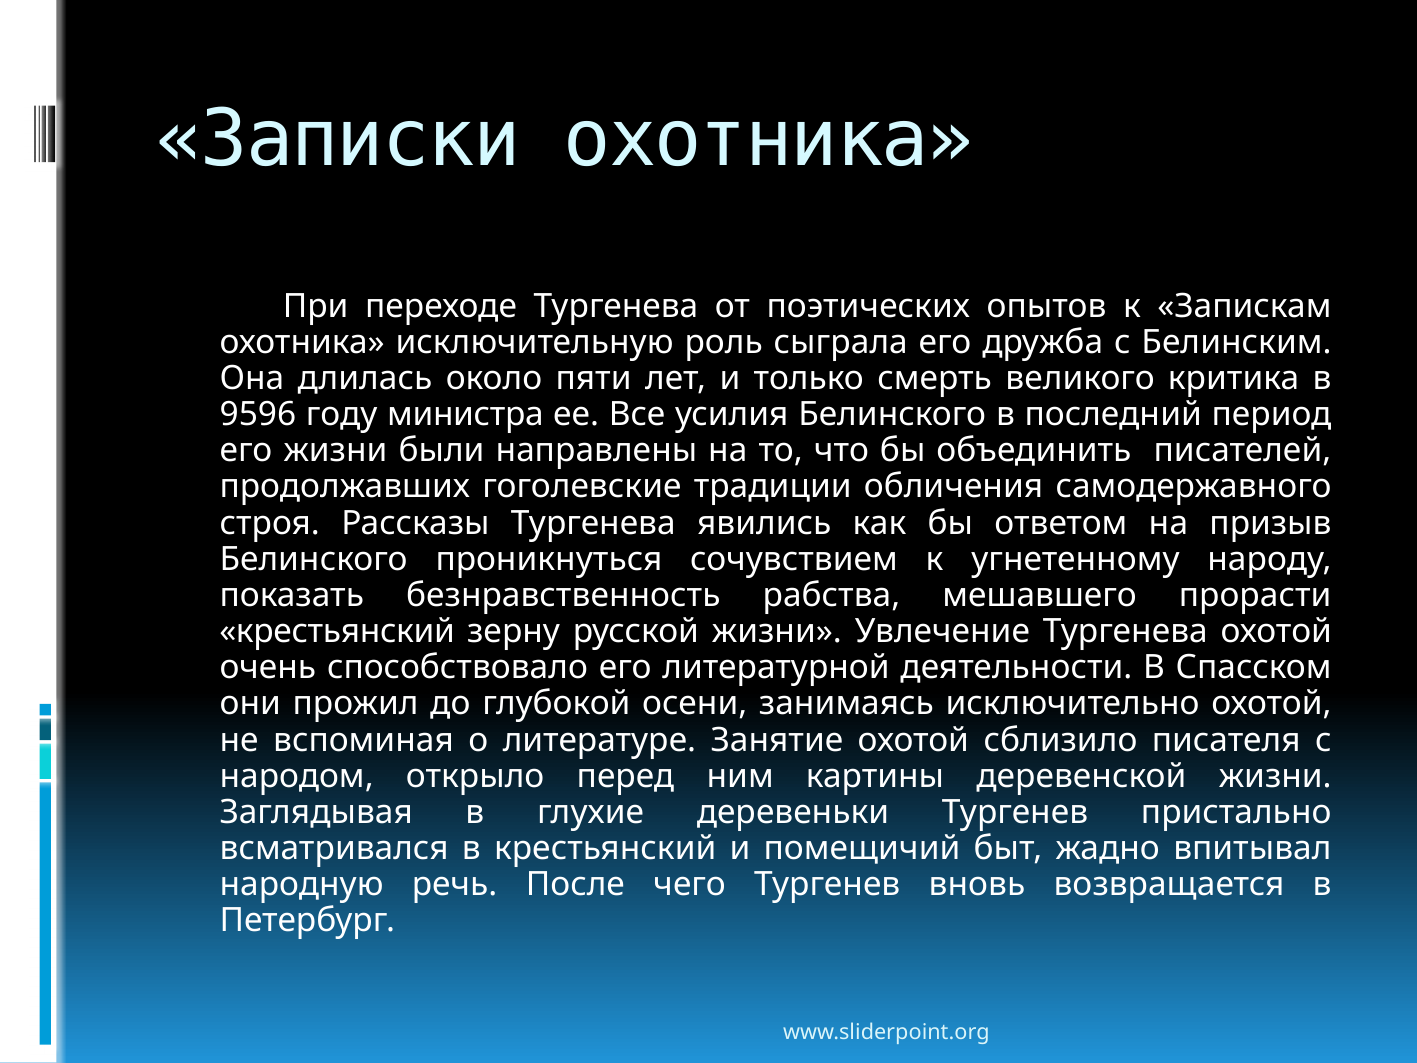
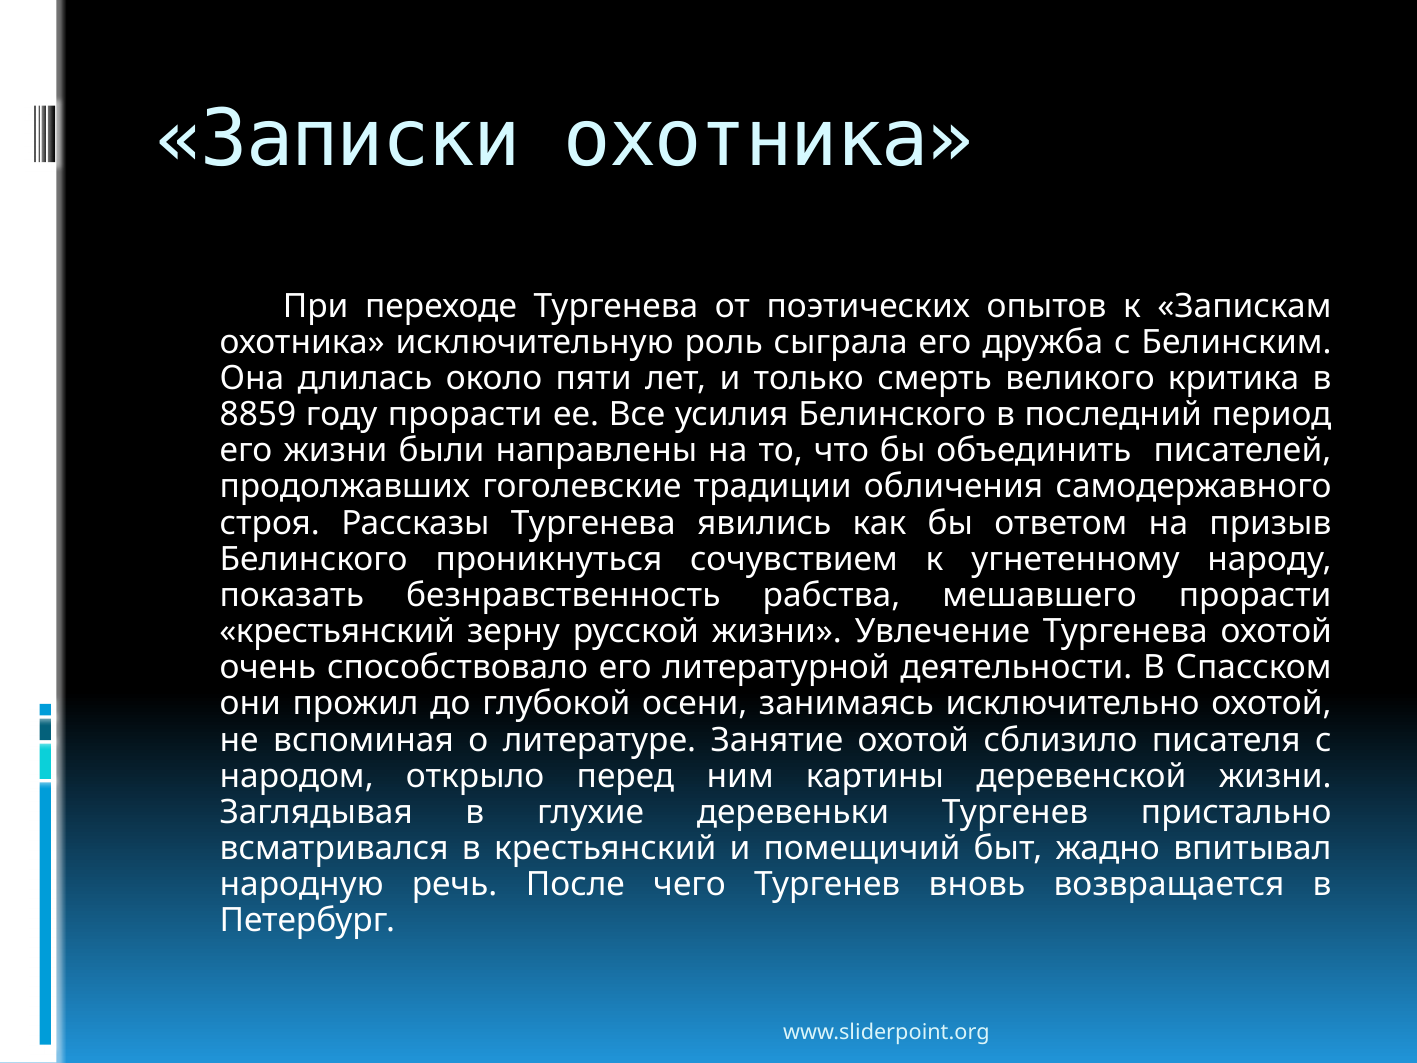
9596: 9596 -> 8859
году министра: министра -> прорасти
